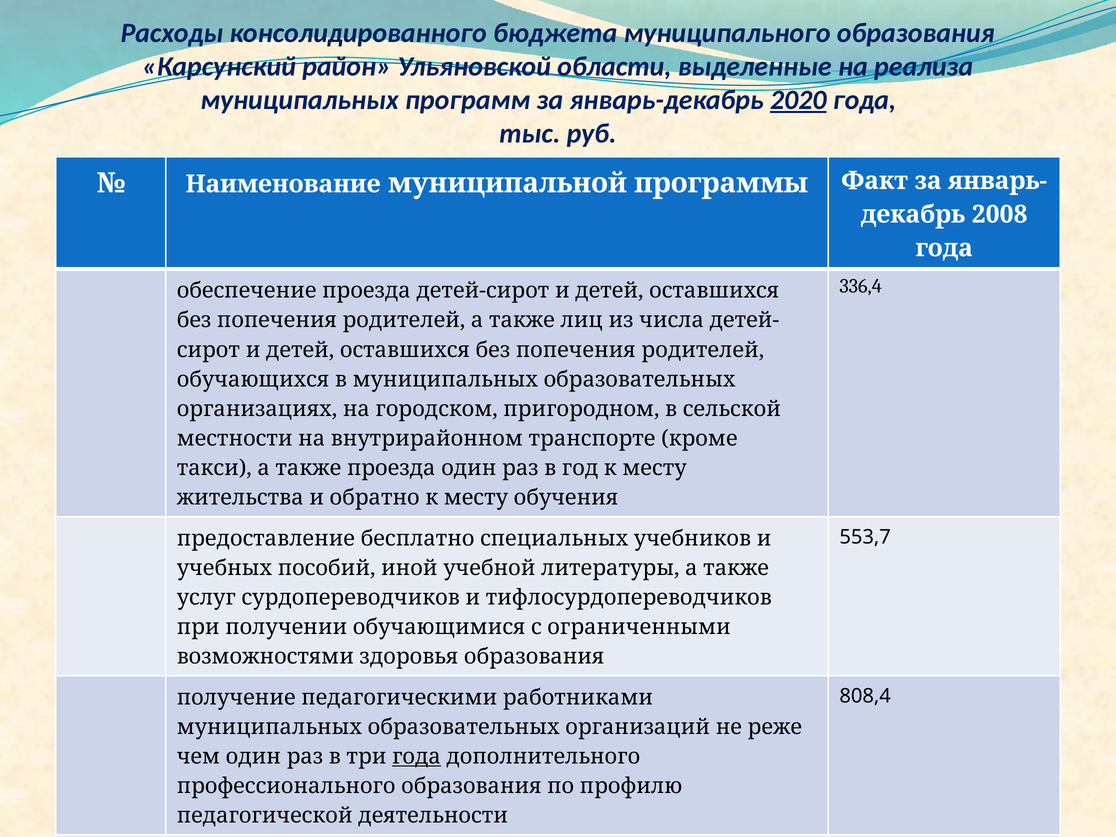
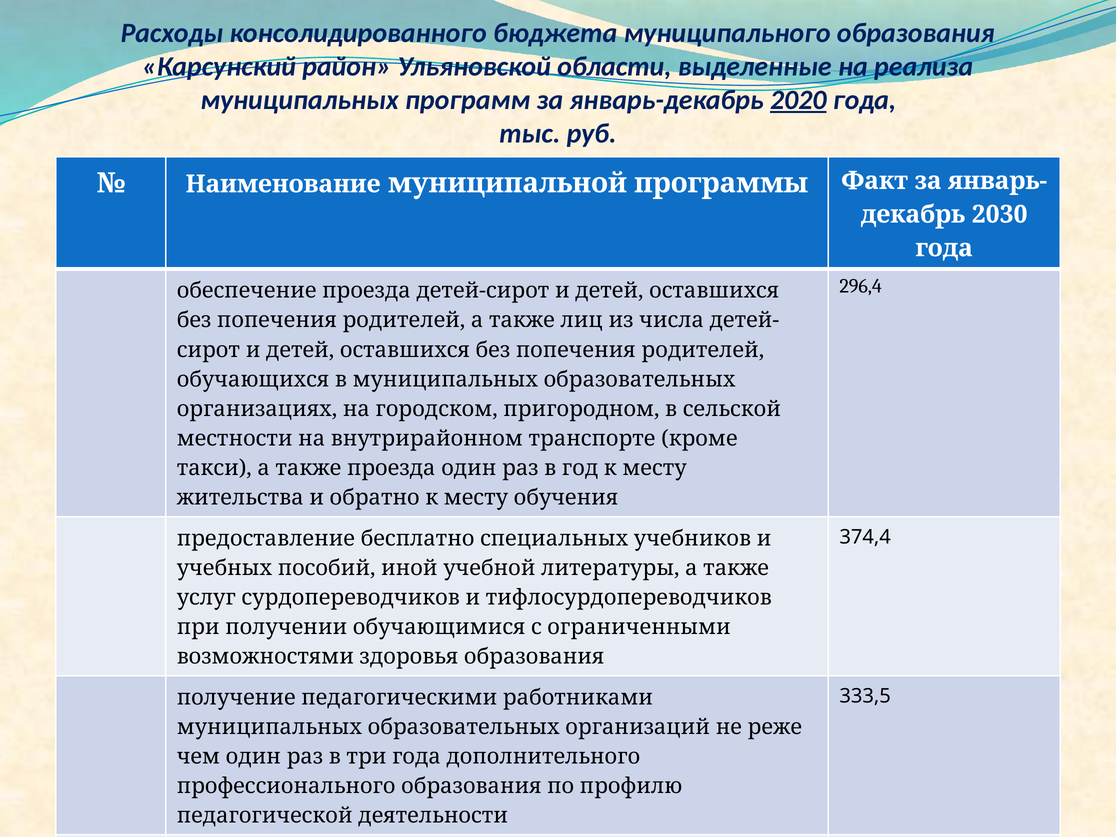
2008: 2008 -> 2030
336,4: 336,4 -> 296,4
553,7: 553,7 -> 374,4
808,4: 808,4 -> 333,5
года at (416, 757) underline: present -> none
